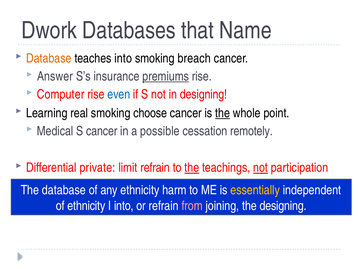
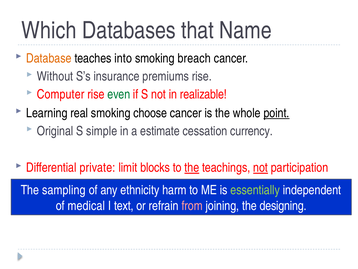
Dwork: Dwork -> Which
Answer: Answer -> Without
premiums underline: present -> none
even colour: blue -> green
in designing: designing -> realizable
the at (223, 113) underline: present -> none
point underline: none -> present
Medical: Medical -> Original
S cancer: cancer -> simple
possible: possible -> estimate
remotely: remotely -> currency
limit refrain: refrain -> blocks
The database: database -> sampling
essentially colour: yellow -> light green
of ethnicity: ethnicity -> medical
I into: into -> text
